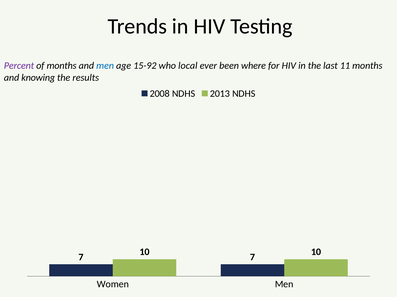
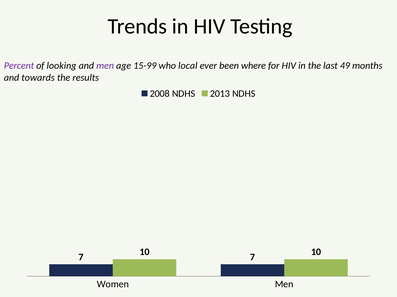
of months: months -> looking
men at (105, 66) colour: blue -> purple
15-92: 15-92 -> 15-99
11: 11 -> 49
knowing: knowing -> towards
